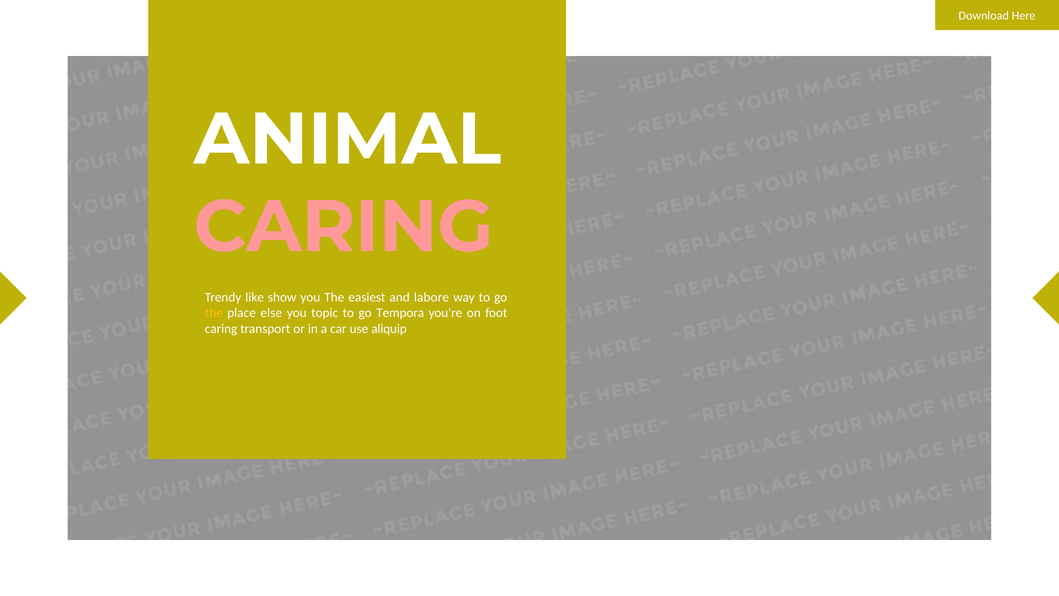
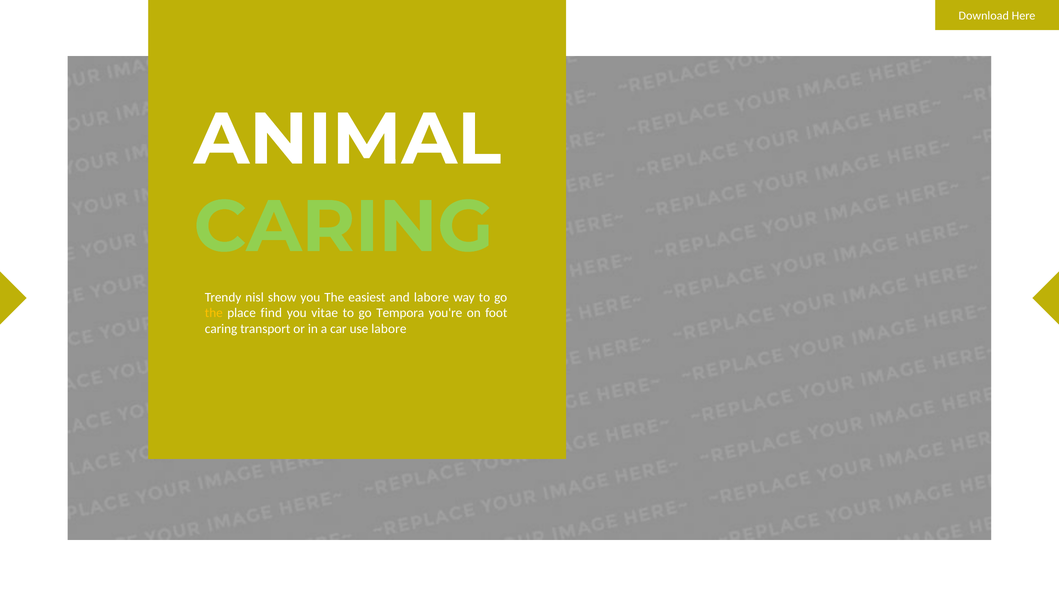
CARING at (343, 227) colour: pink -> light green
like: like -> nisl
else: else -> find
topic: topic -> vitae
use aliquip: aliquip -> labore
